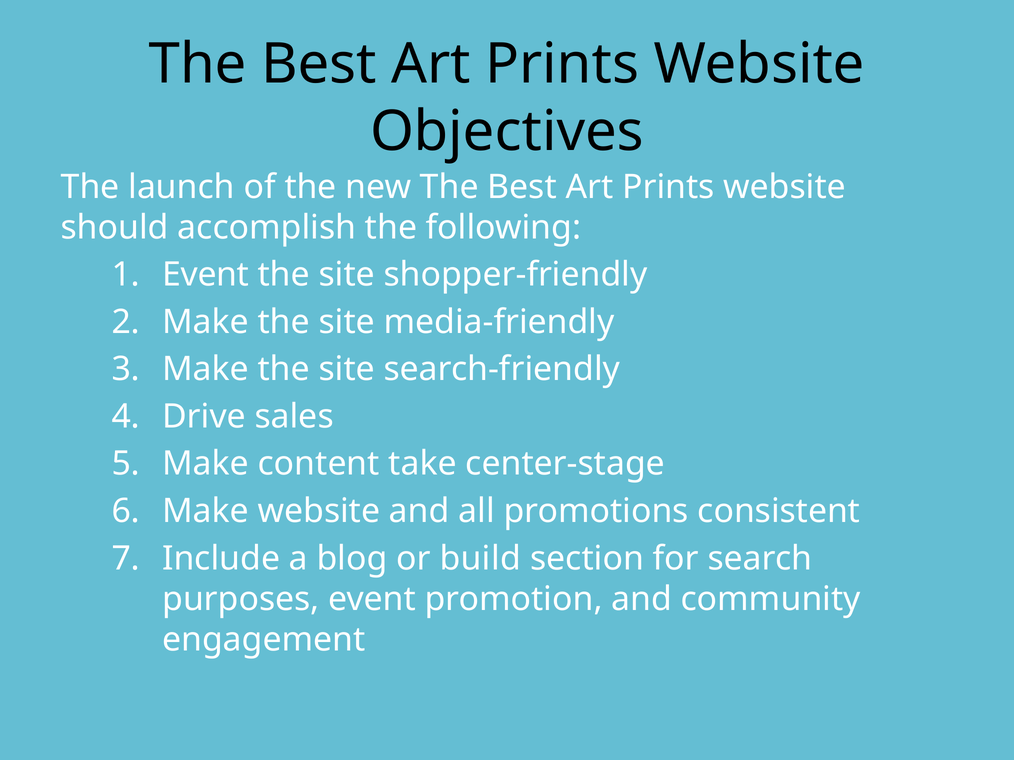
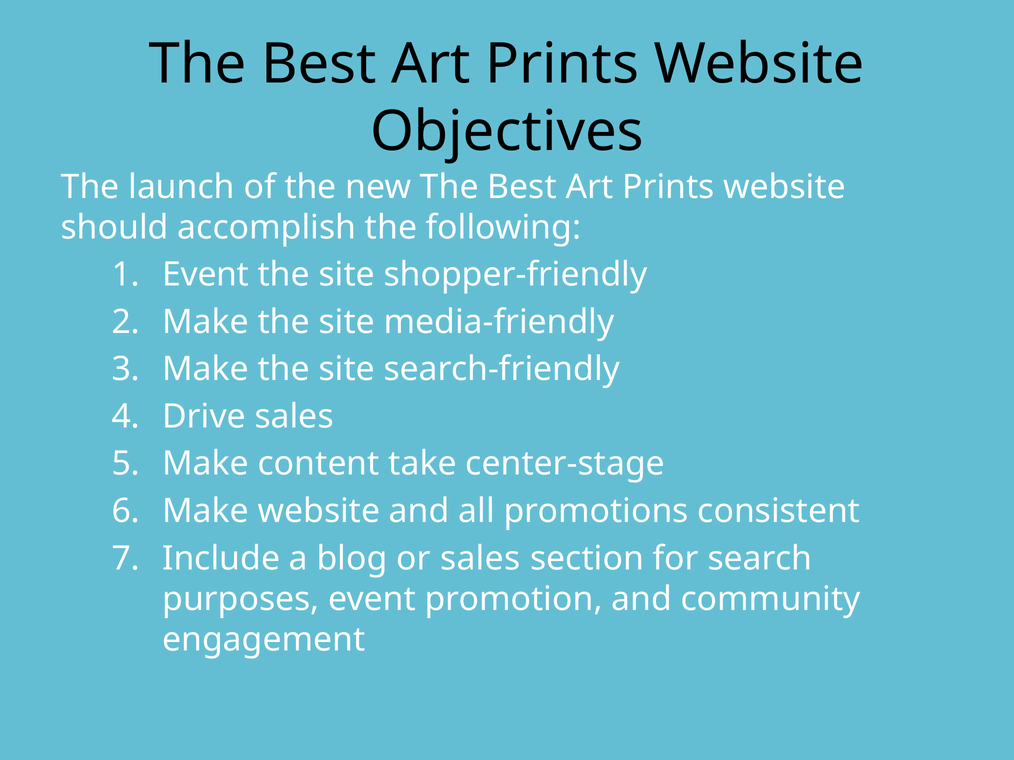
or build: build -> sales
